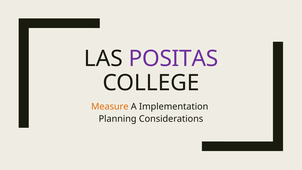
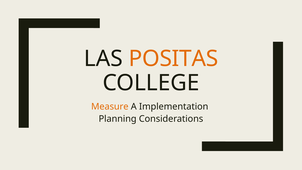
POSITAS colour: purple -> orange
